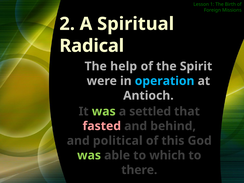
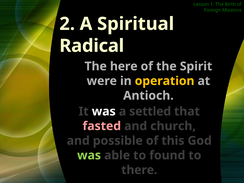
help: help -> here
operation colour: light blue -> yellow
was at (104, 111) colour: light green -> white
behind: behind -> church
political: political -> possible
which: which -> found
